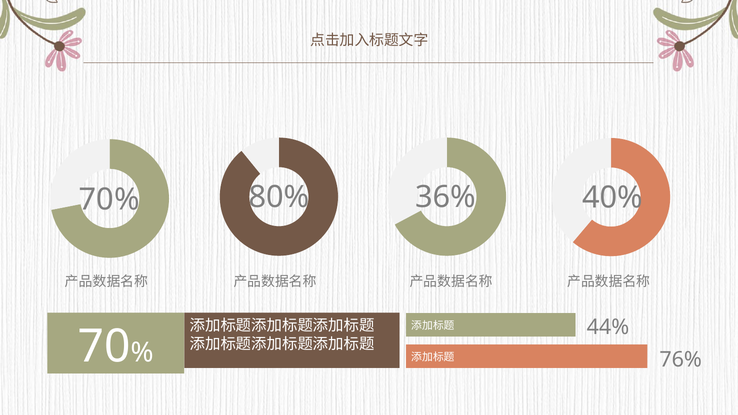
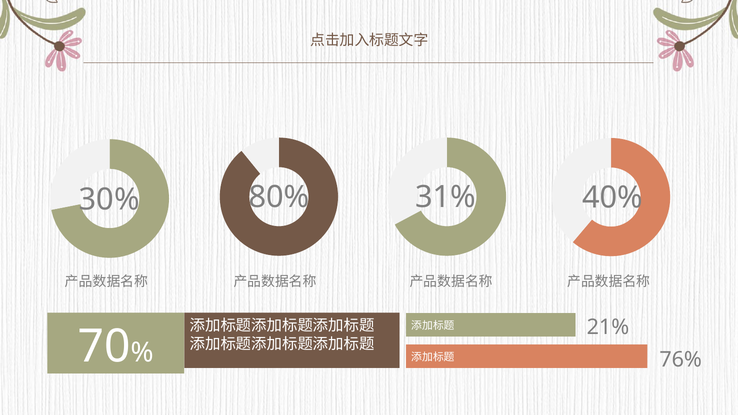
36%: 36% -> 31%
70%: 70% -> 30%
44%: 44% -> 21%
